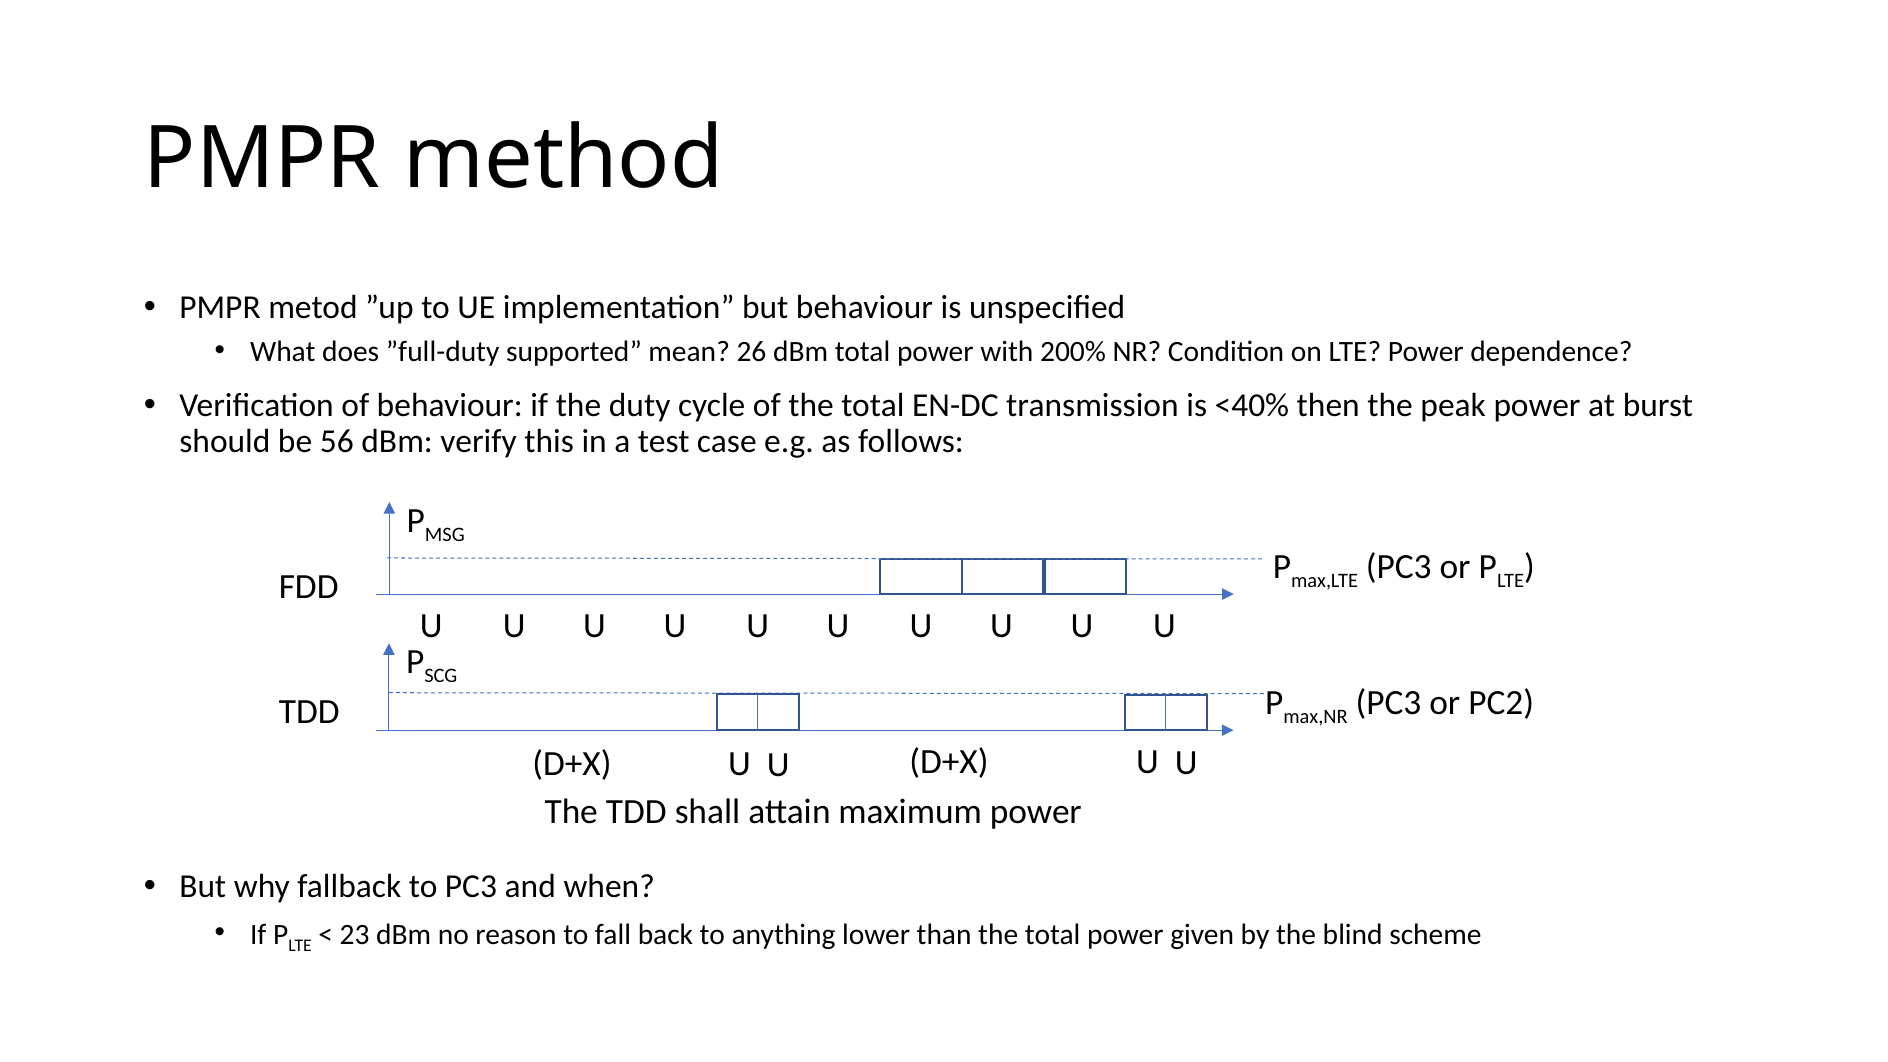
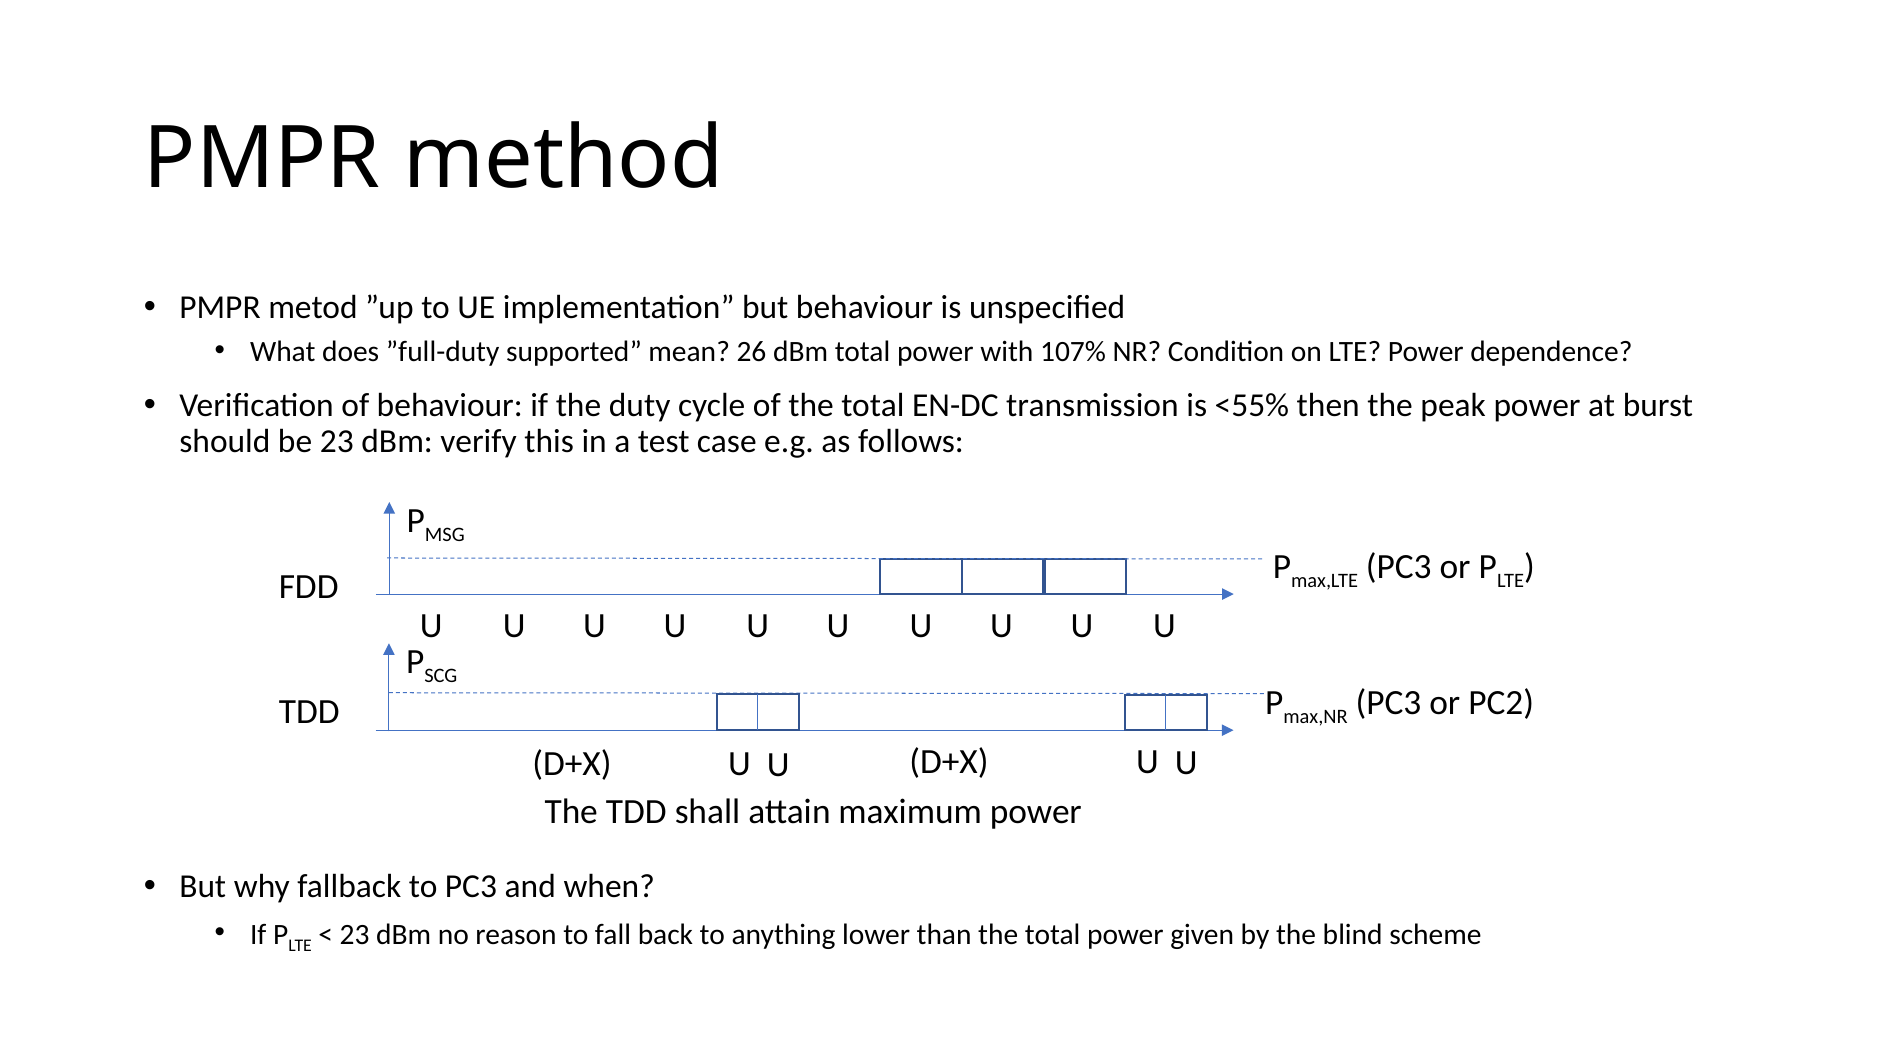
200%: 200% -> 107%
<40%: <40% -> <55%
be 56: 56 -> 23
